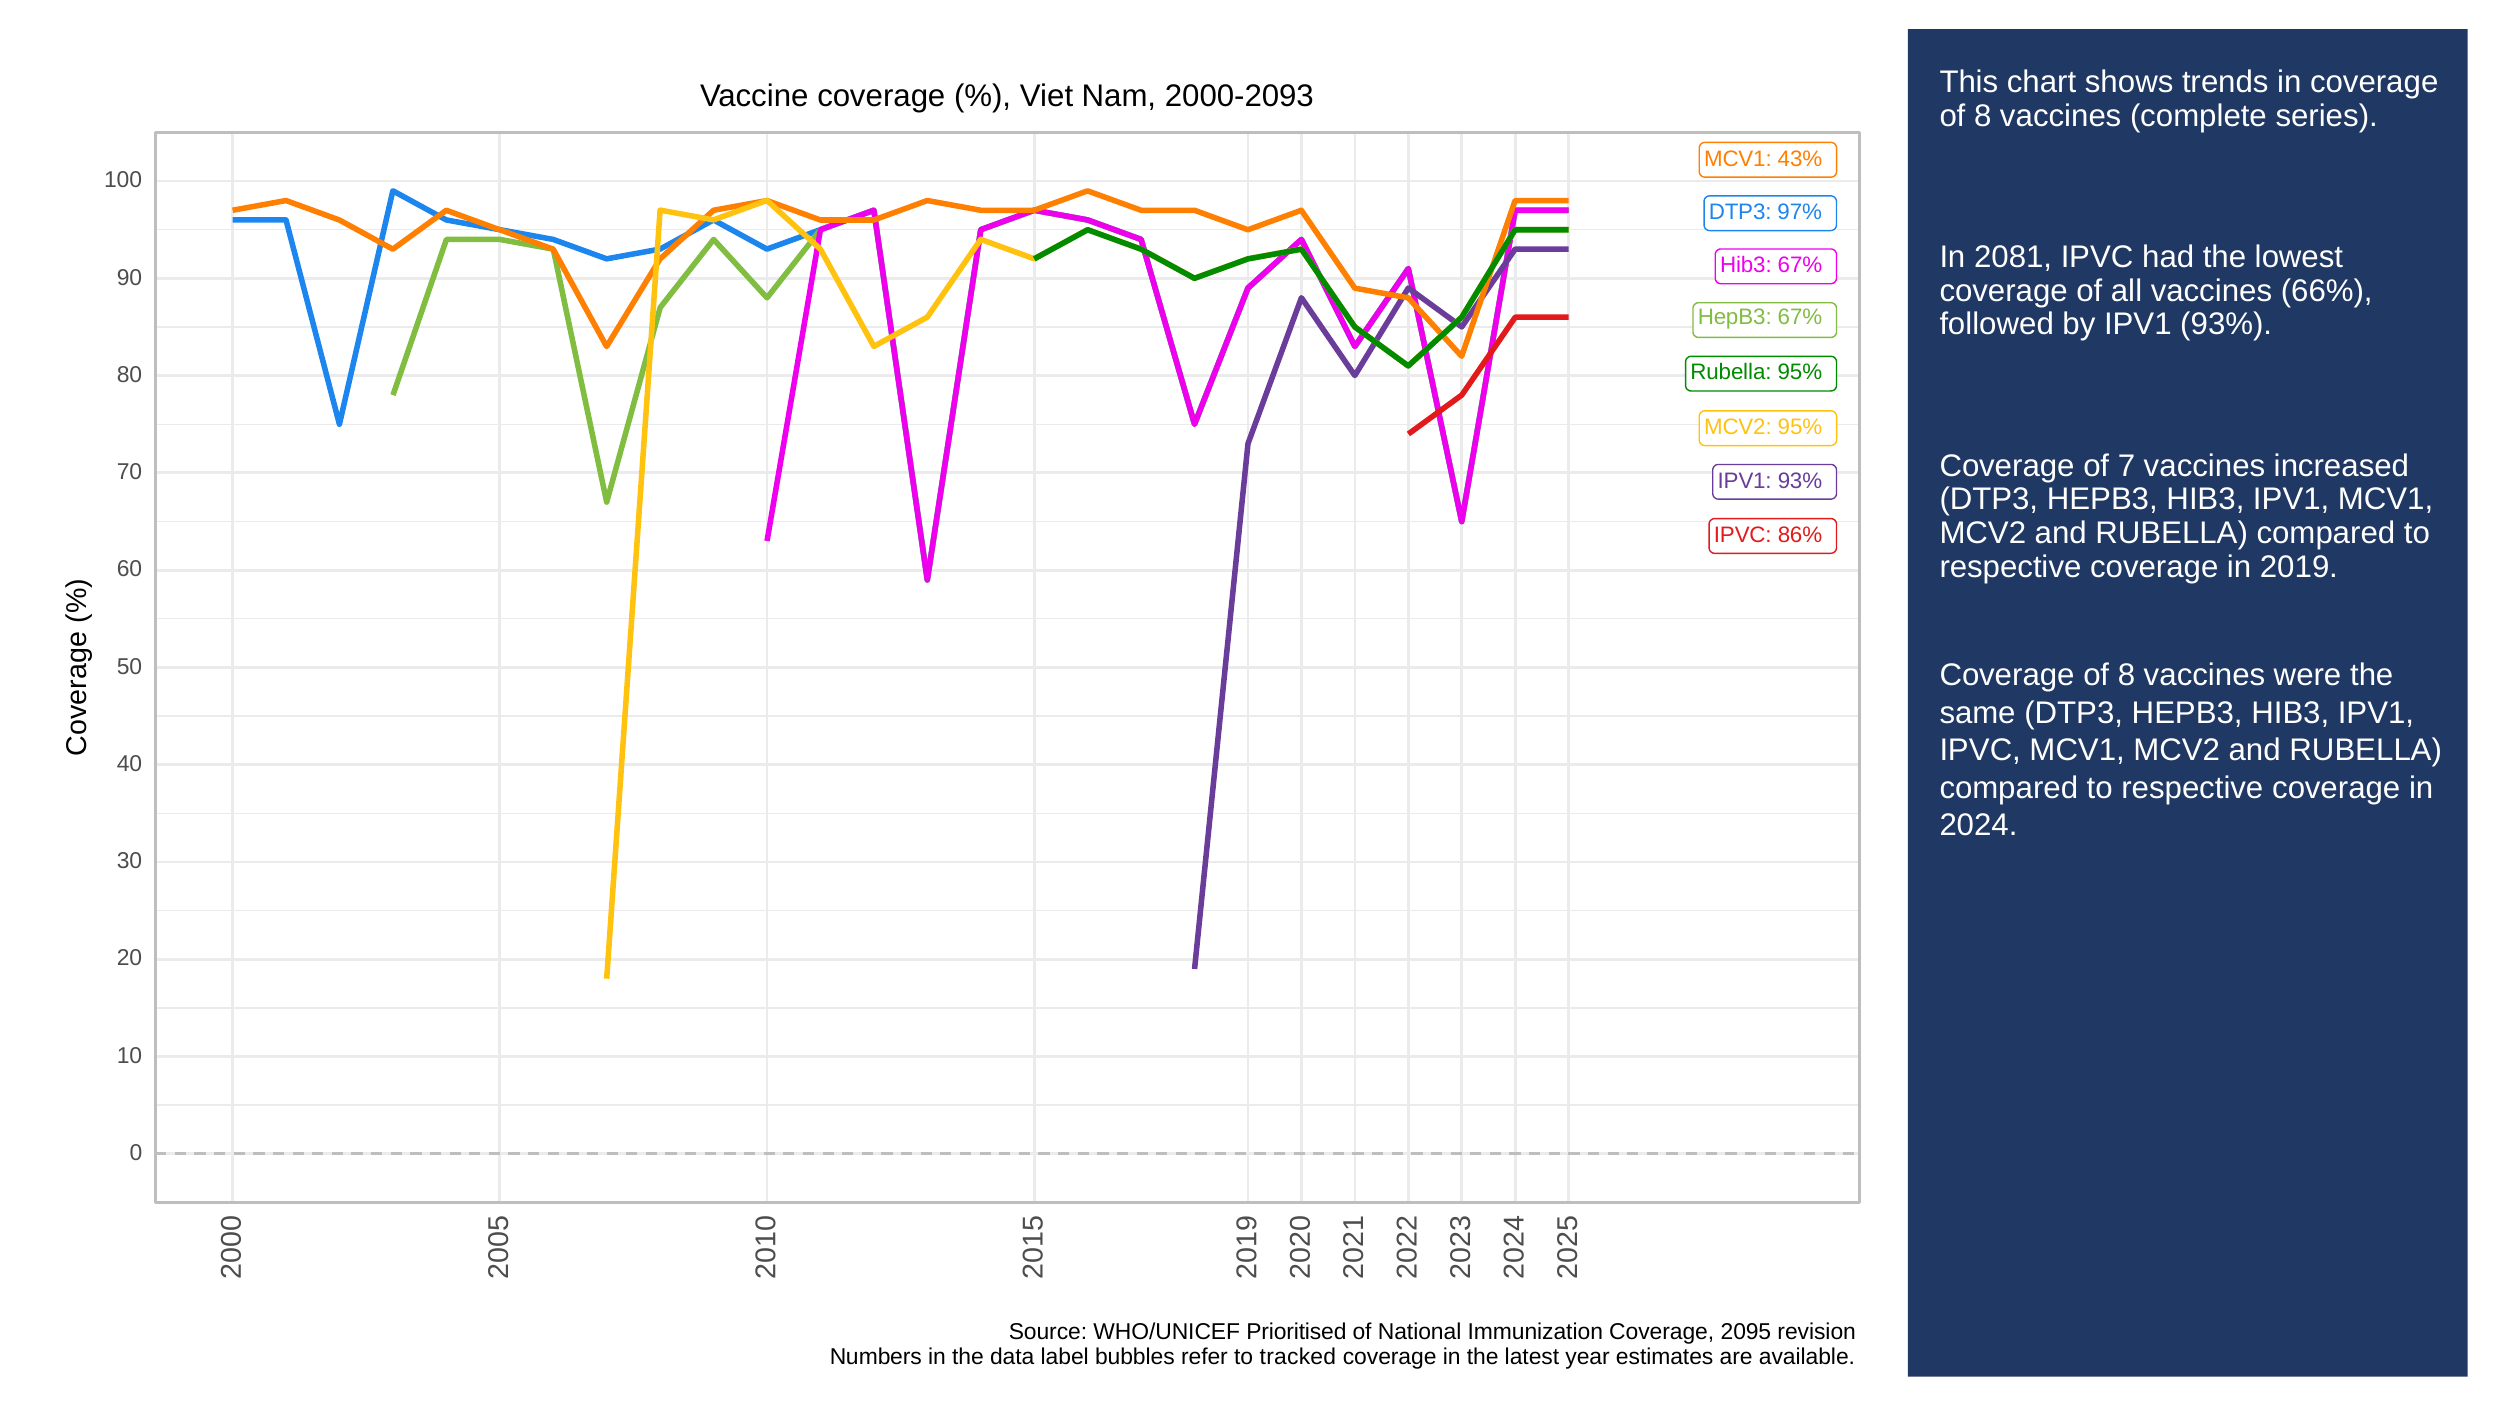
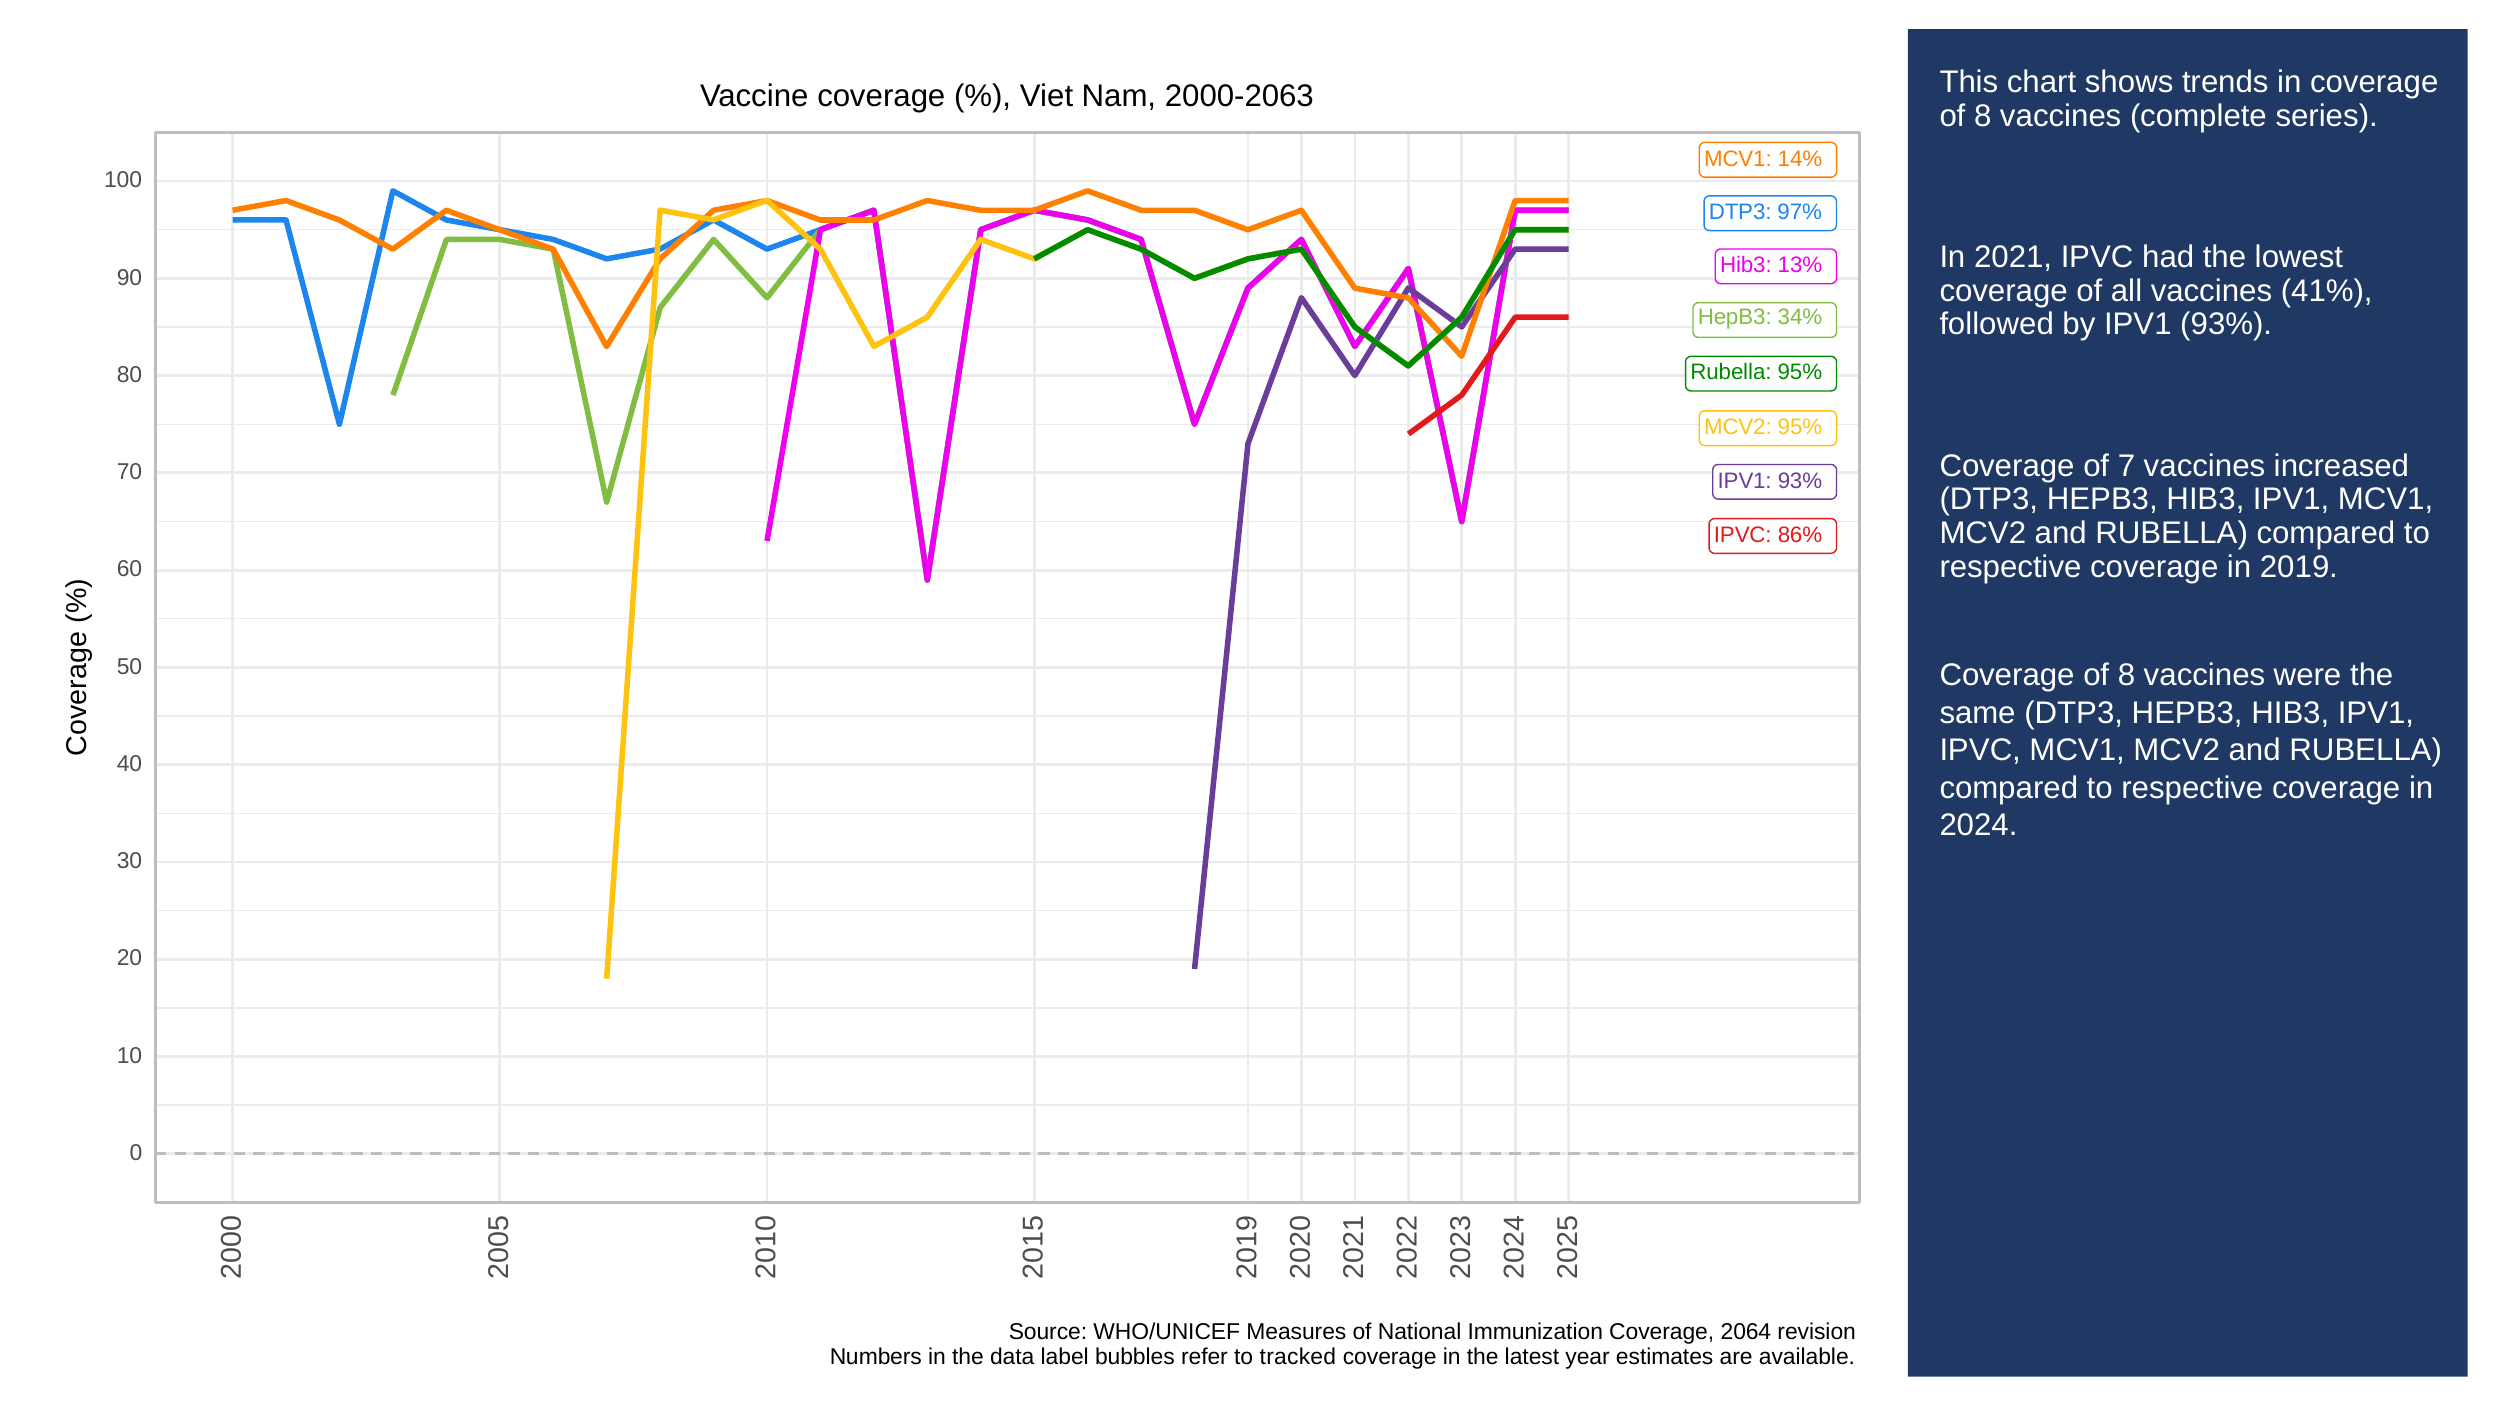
2000-2093: 2000-2093 -> 2000-2063
43%: 43% -> 14%
2081: 2081 -> 2021
Hib3 67%: 67% -> 13%
66%: 66% -> 41%
HepB3 67%: 67% -> 34%
Prioritised: Prioritised -> Measures
2095: 2095 -> 2064
